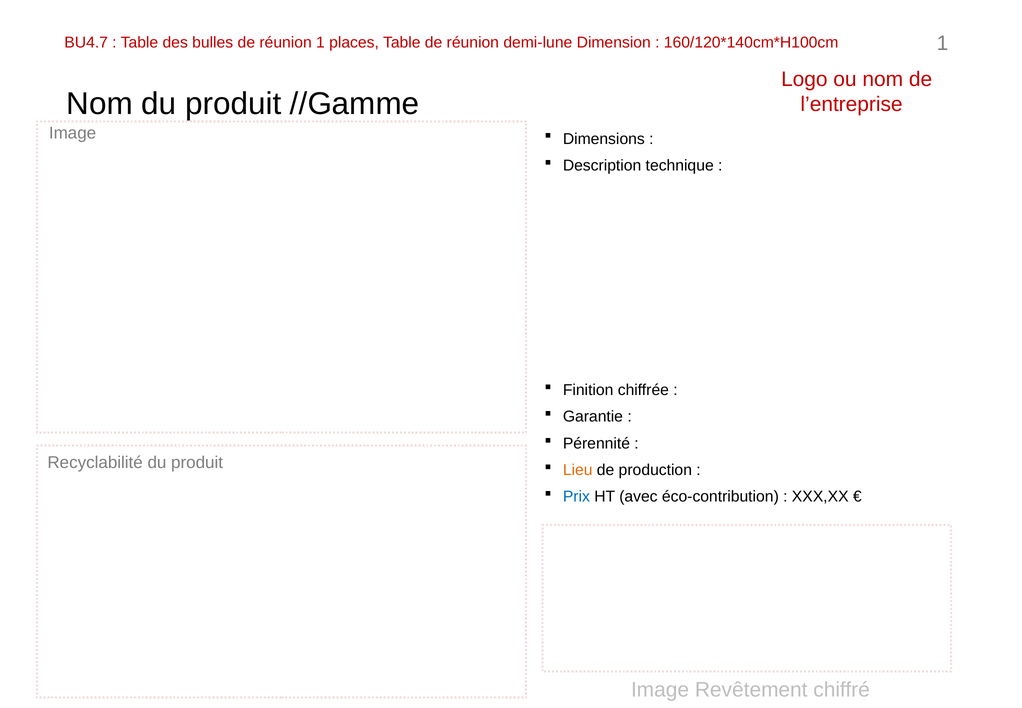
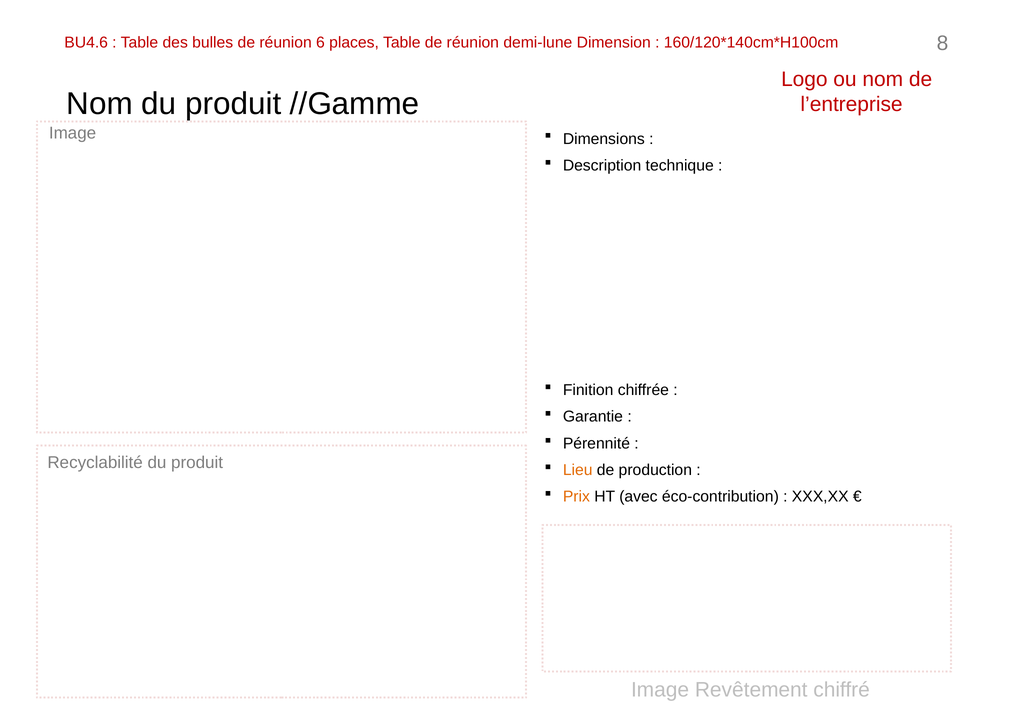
BU4.7: BU4.7 -> BU4.6
réunion 1: 1 -> 6
1 at (943, 43): 1 -> 8
Prix colour: blue -> orange
